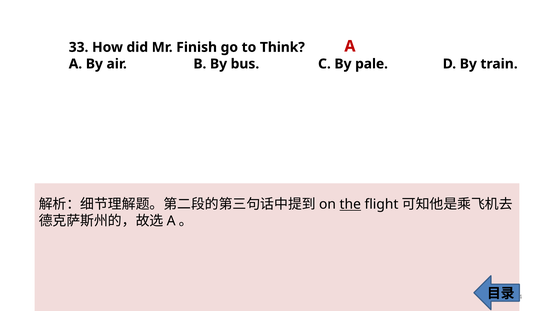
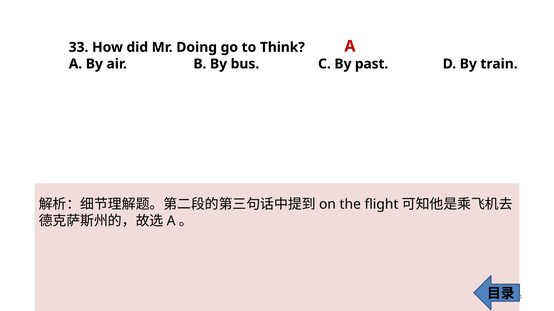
Finish: Finish -> Doing
pale: pale -> past
the underline: present -> none
